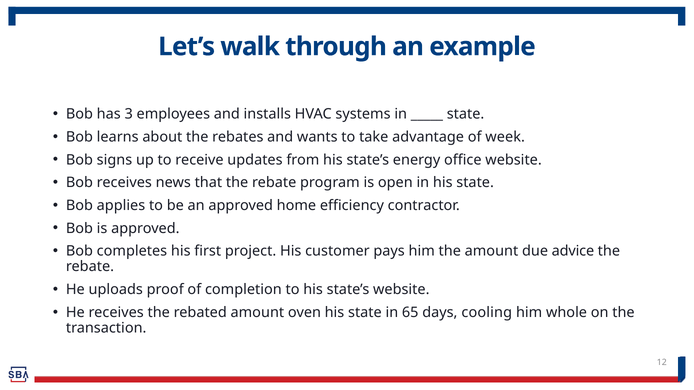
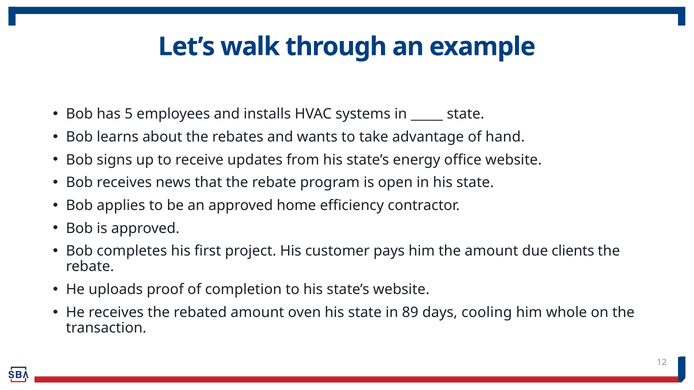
3: 3 -> 5
week: week -> hand
advice: advice -> clients
65: 65 -> 89
